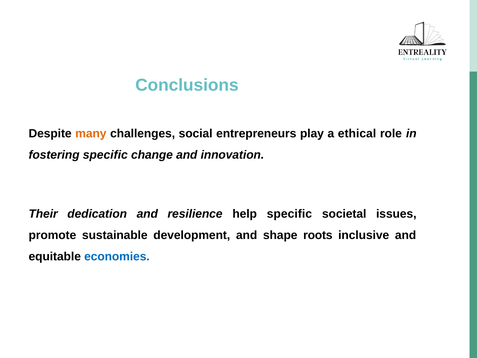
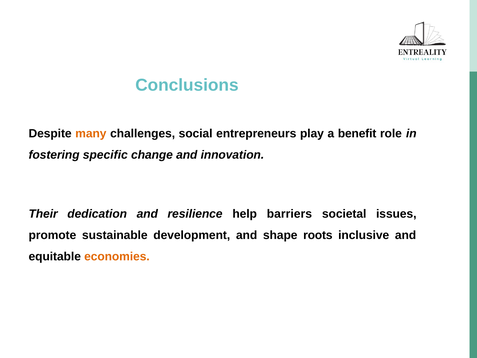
ethical: ethical -> benefit
help specific: specific -> barriers
economies colour: blue -> orange
